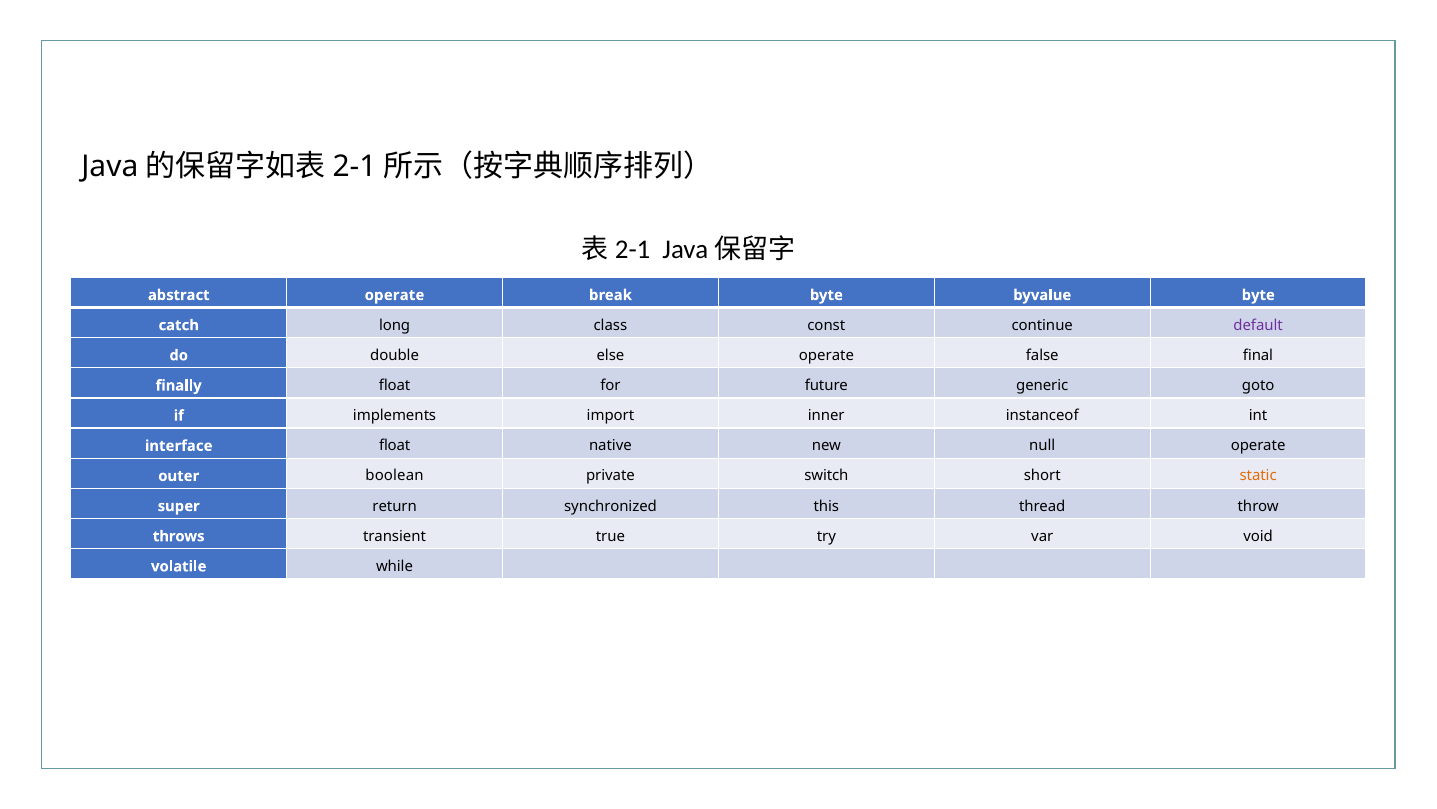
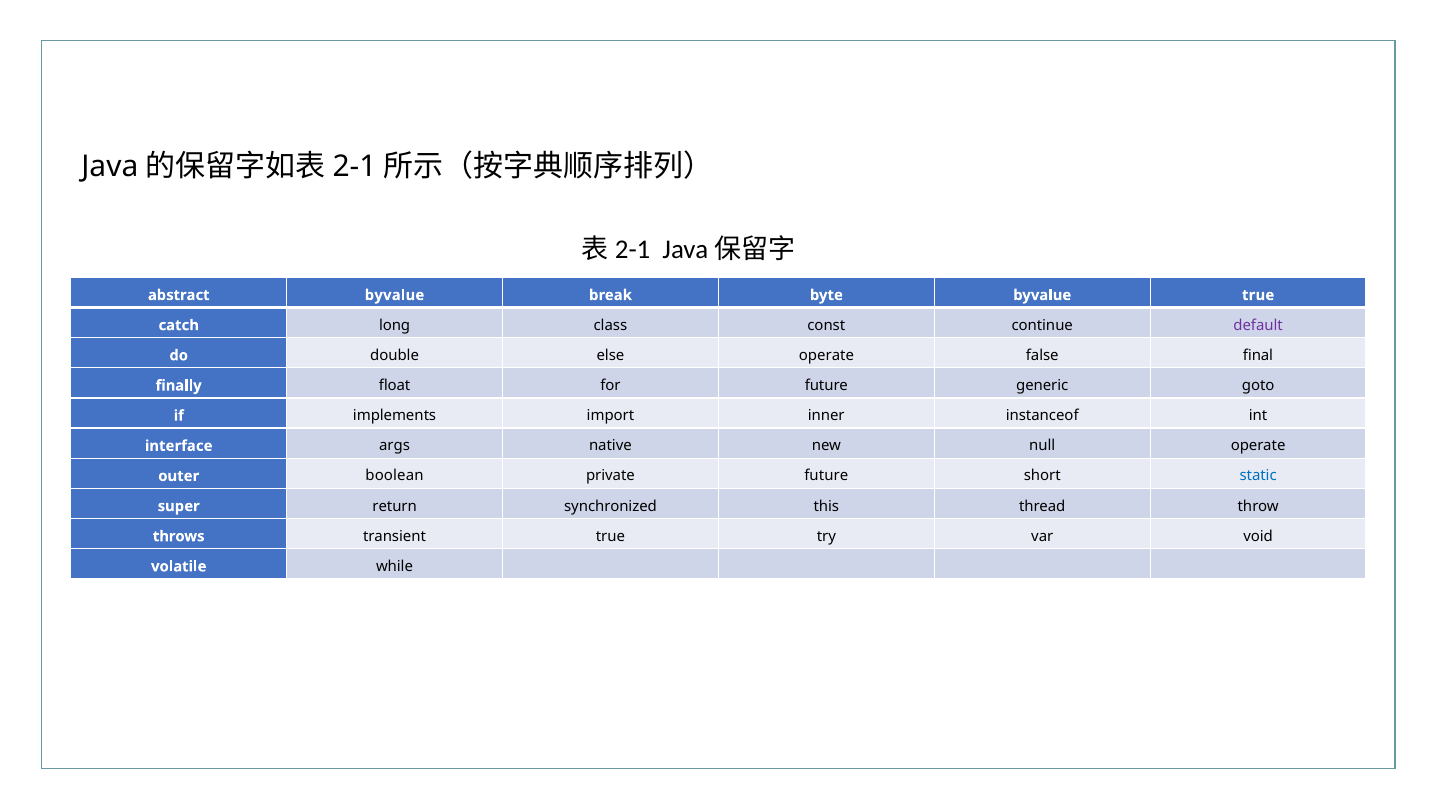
abstract operate: operate -> byvalue
byvalue byte: byte -> true
interface float: float -> args
private switch: switch -> future
static colour: orange -> blue
